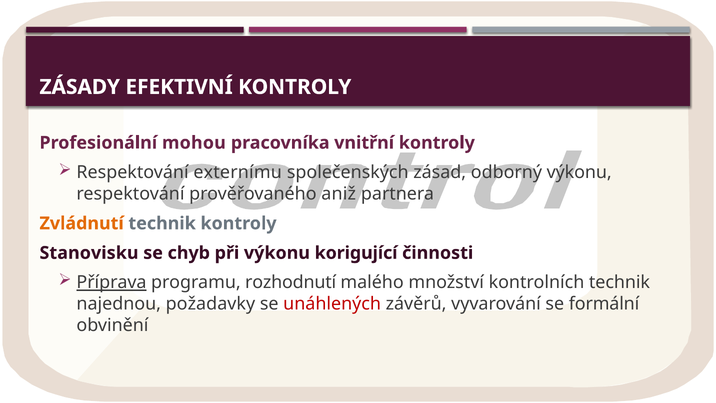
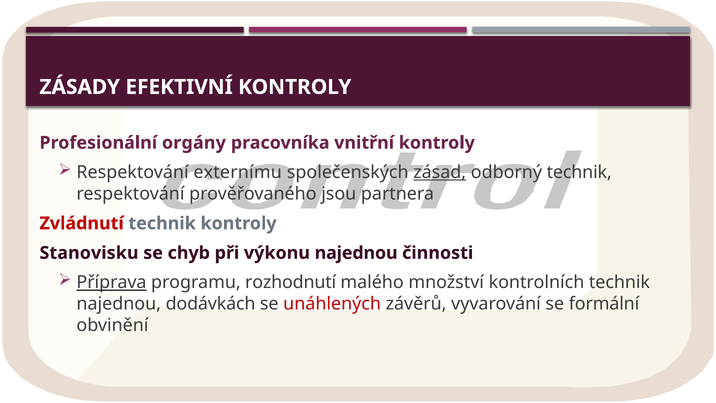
mohou: mohou -> orgány
zásad underline: none -> present
odborný výkonu: výkonu -> technik
aniž: aniž -> jsou
Zvládnutí colour: orange -> red
výkonu korigující: korigující -> najednou
požadavky: požadavky -> dodávkách
